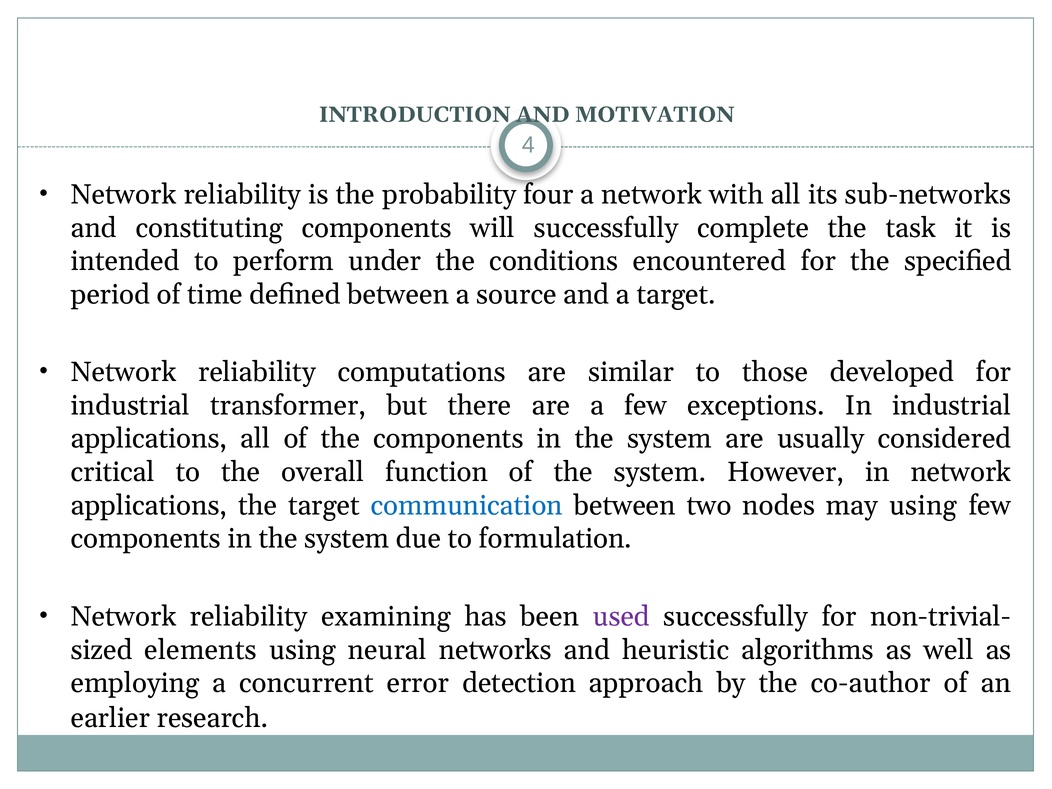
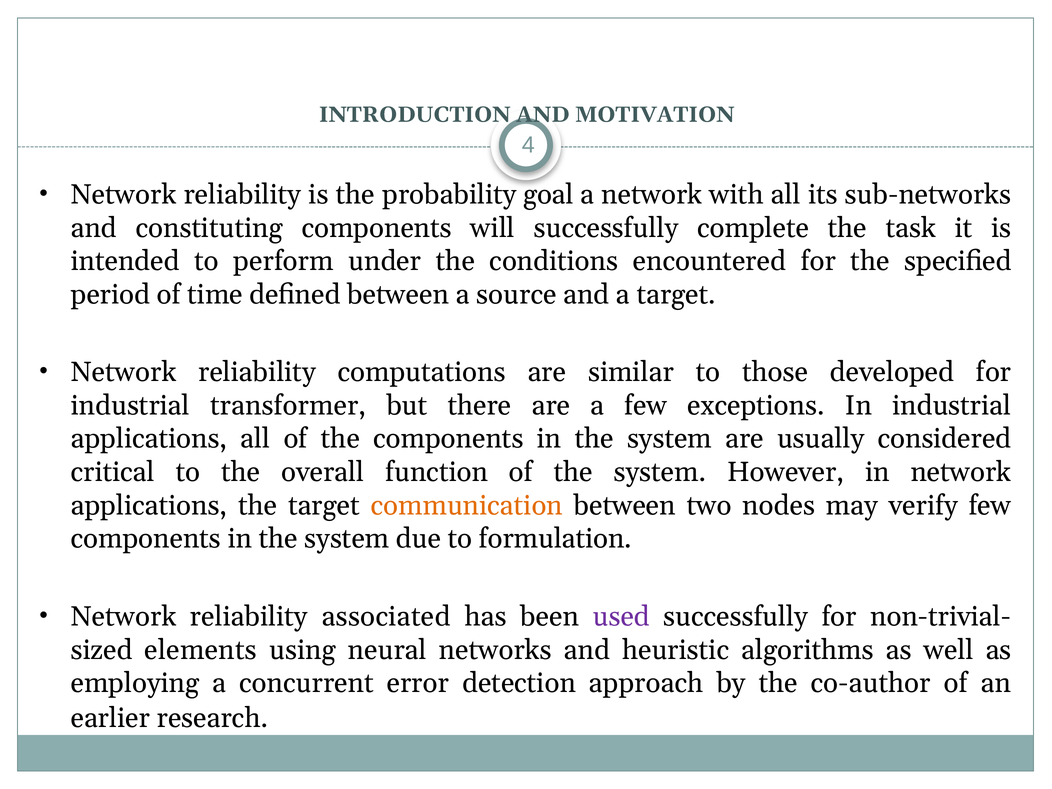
four: four -> goal
communication colour: blue -> orange
may using: using -> verify
examining: examining -> associated
